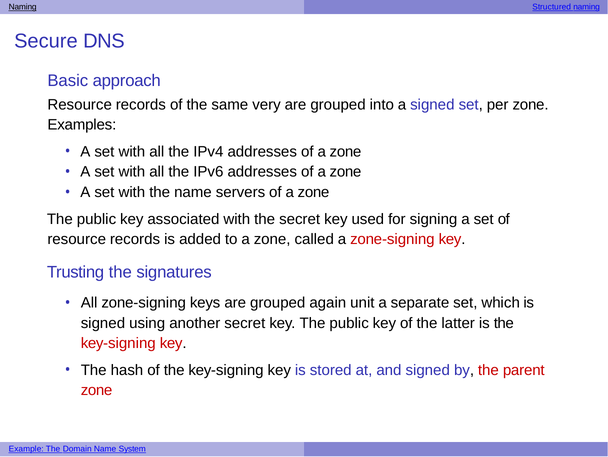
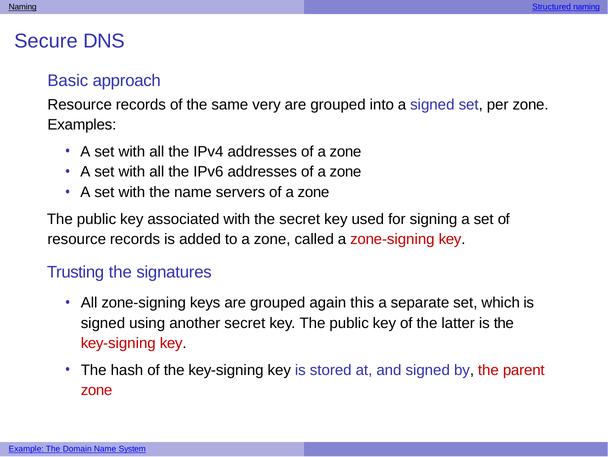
unit: unit -> this
